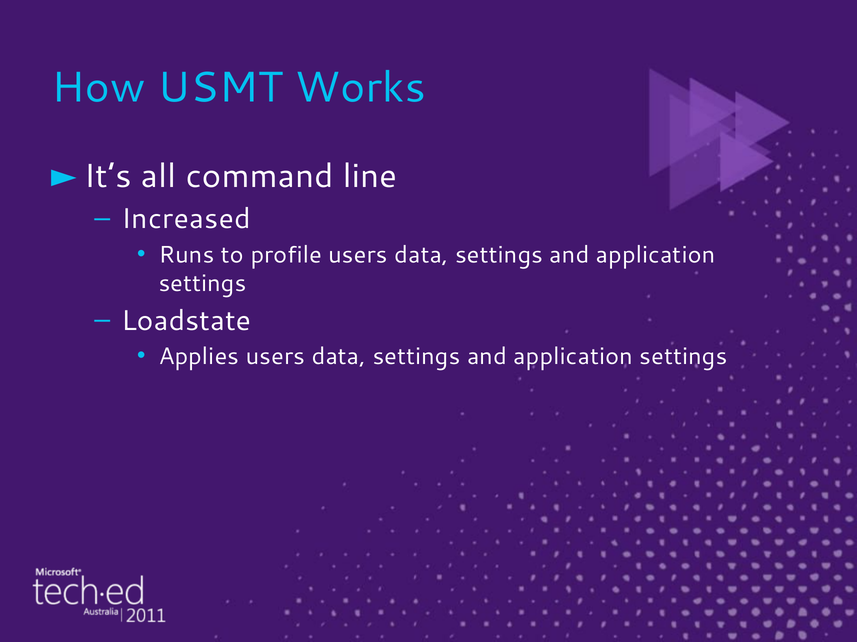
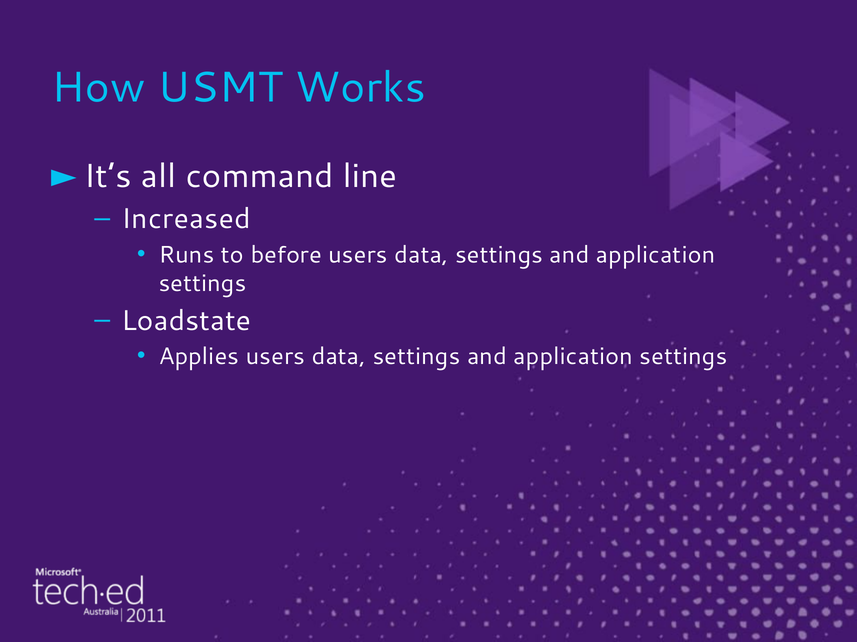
profile: profile -> before
